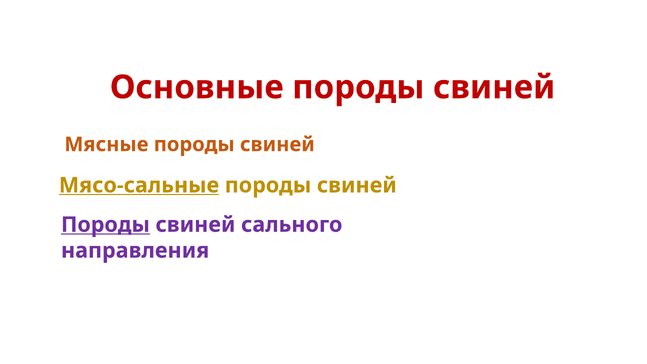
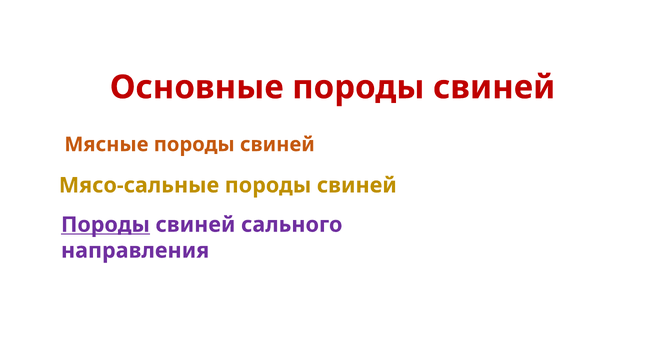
Мясо-сальные underline: present -> none
